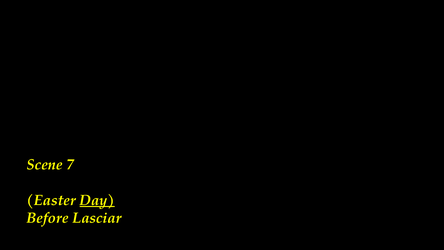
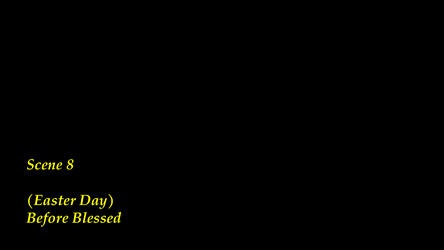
7: 7 -> 8
Day underline: present -> none
Lasciar: Lasciar -> Blessed
